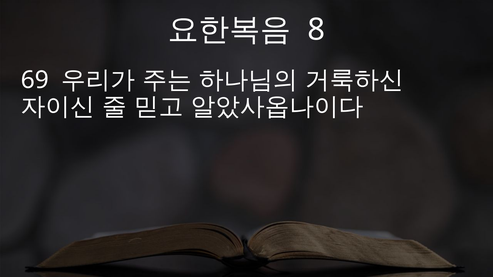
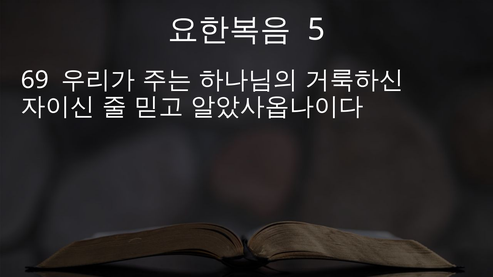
8: 8 -> 5
